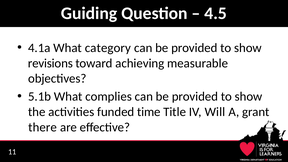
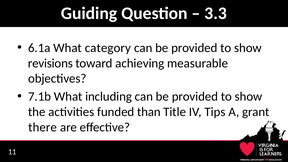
4.5: 4.5 -> 3.3
4.1a: 4.1a -> 6.1a
5.1b: 5.1b -> 7.1b
complies: complies -> including
time: time -> than
Will: Will -> Tips
